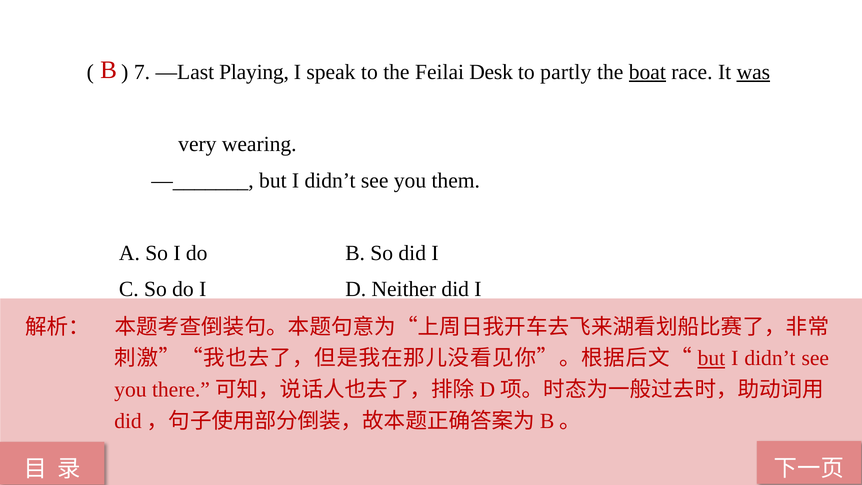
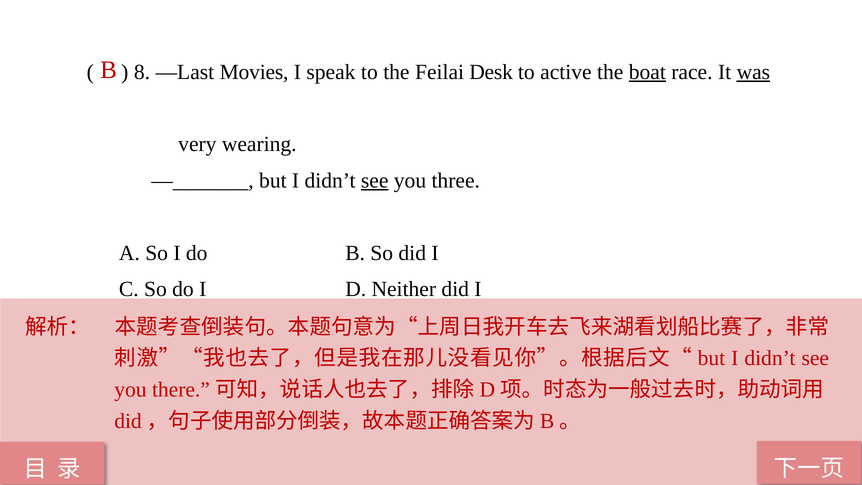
7: 7 -> 8
Playing: Playing -> Movies
partly: partly -> active
see at (375, 181) underline: none -> present
them: them -> three
but at (711, 358) underline: present -> none
